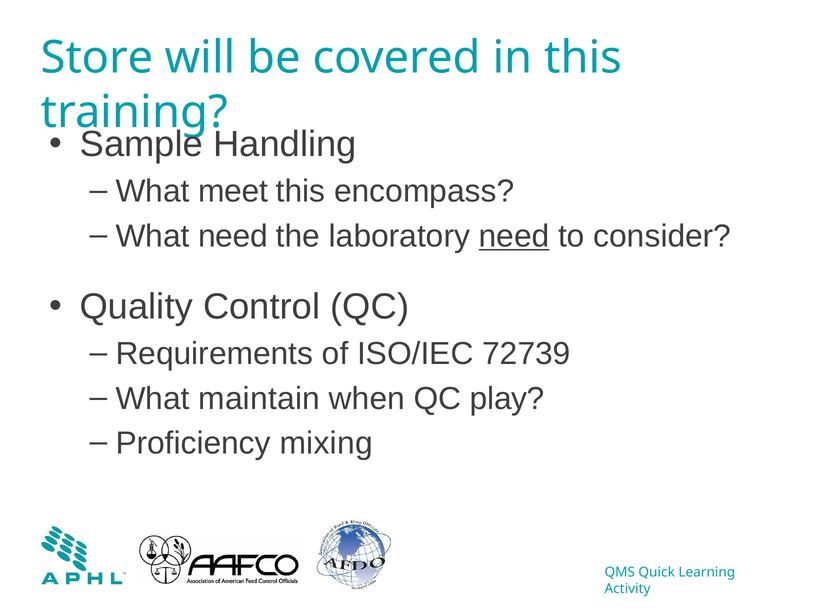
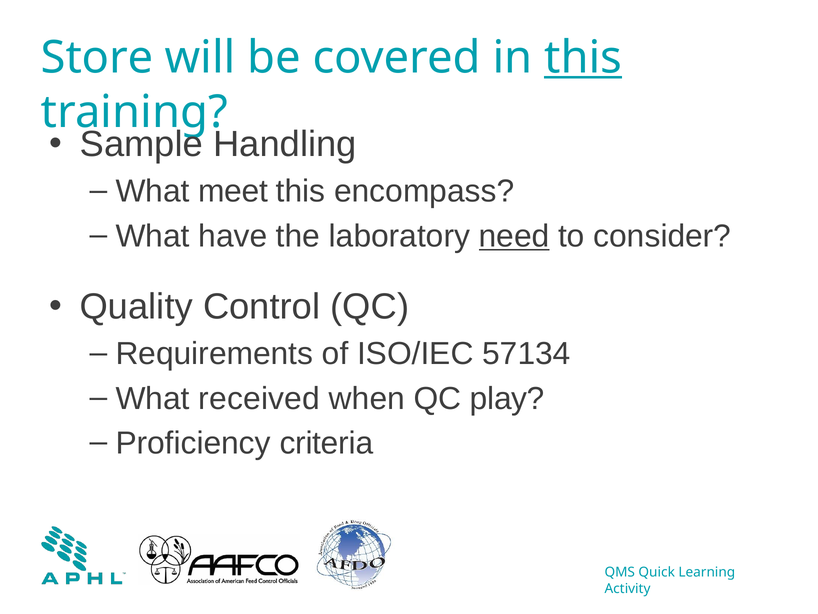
this at (583, 58) underline: none -> present
What need: need -> have
72739: 72739 -> 57134
maintain: maintain -> received
mixing: mixing -> criteria
